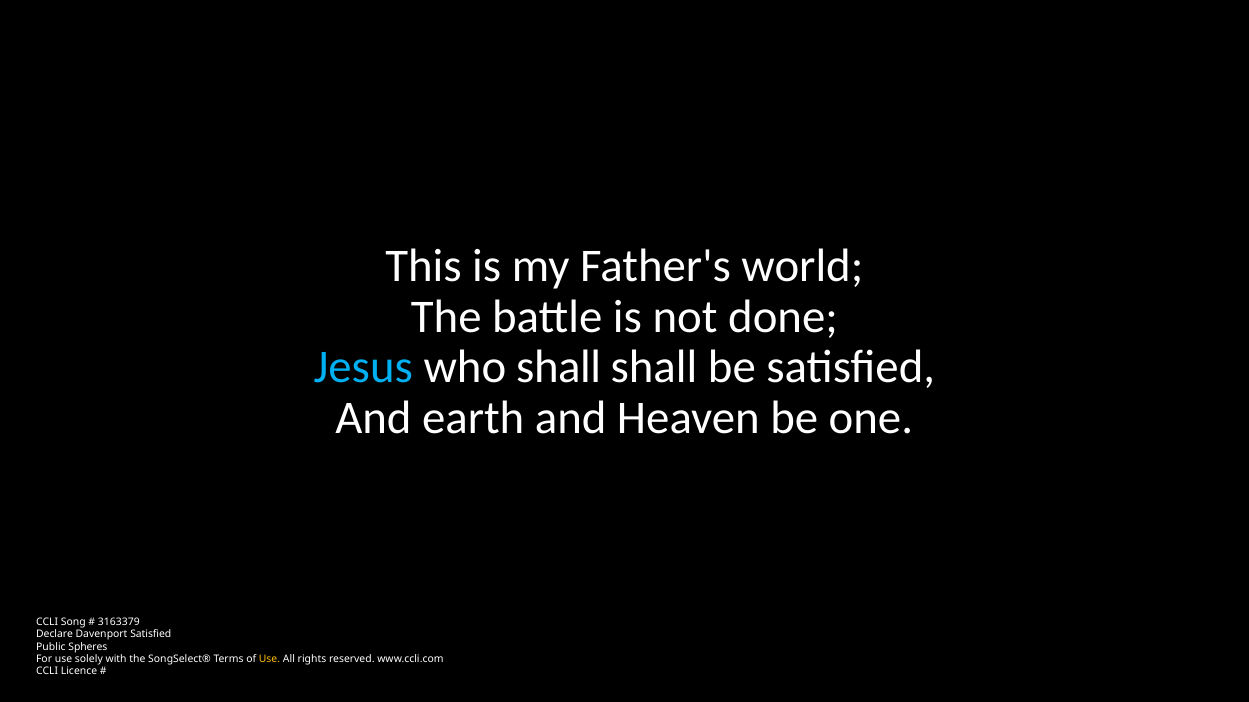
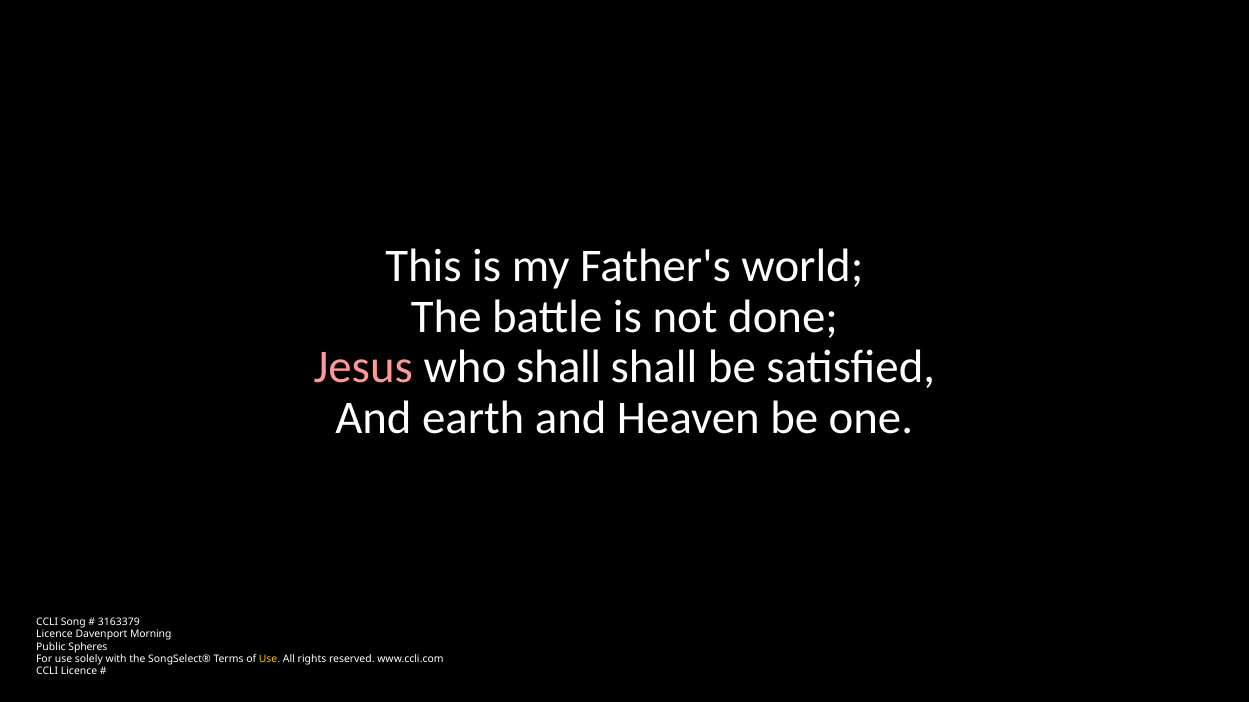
Jesus colour: light blue -> pink
Declare at (55, 635): Declare -> Licence
Davenport Satisfied: Satisfied -> Morning
